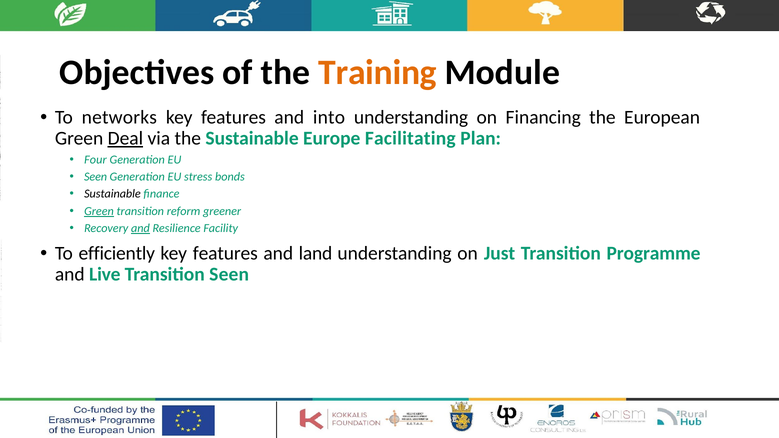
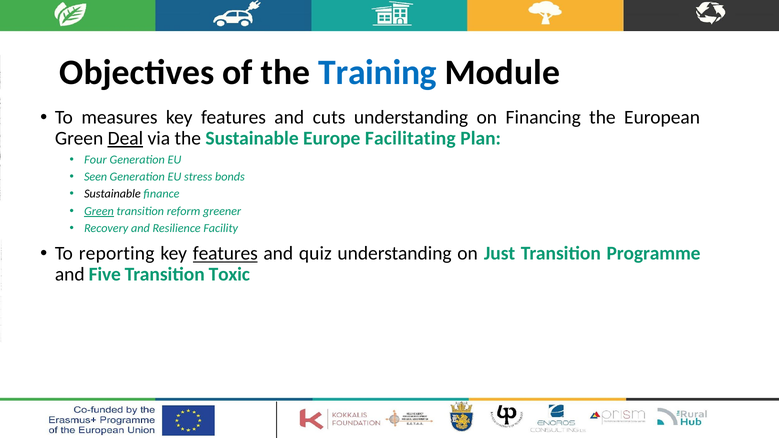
Training colour: orange -> blue
networks: networks -> measures
into: into -> cuts
and at (140, 228) underline: present -> none
efficiently: efficiently -> reporting
features at (225, 254) underline: none -> present
land: land -> quiz
Live: Live -> Five
Transition Seen: Seen -> Toxic
